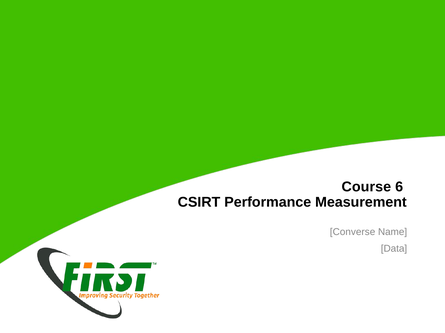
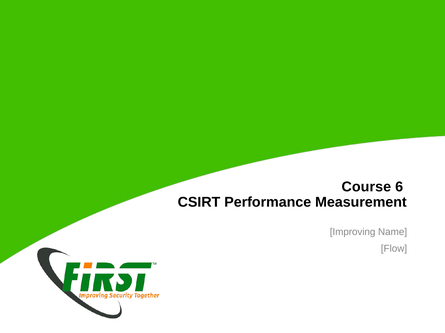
Converse: Converse -> Improving
Data: Data -> Flow
